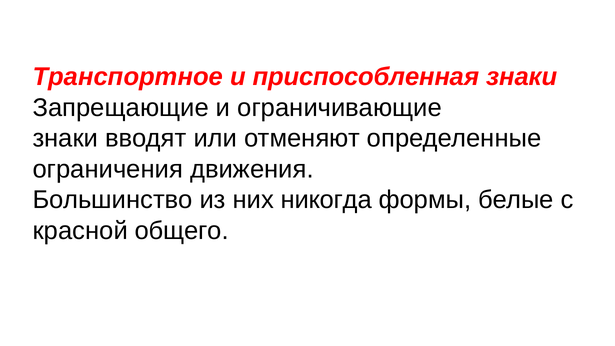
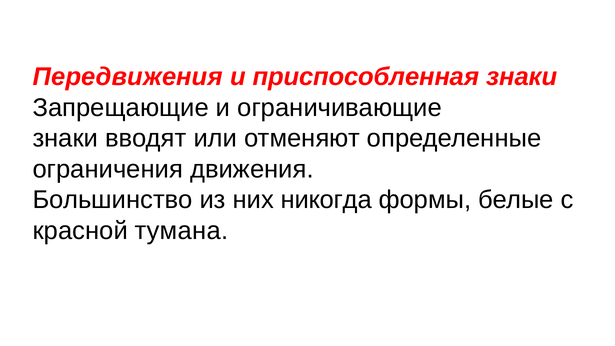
Транспортное: Транспортное -> Передвижения
общего: общего -> тумана
